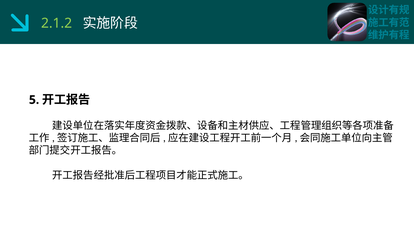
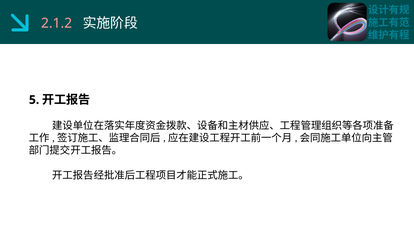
2.1.2 colour: light green -> pink
